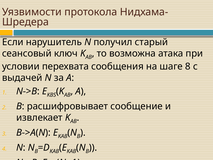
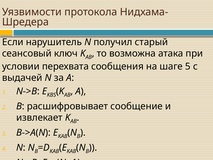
шаге 8: 8 -> 5
